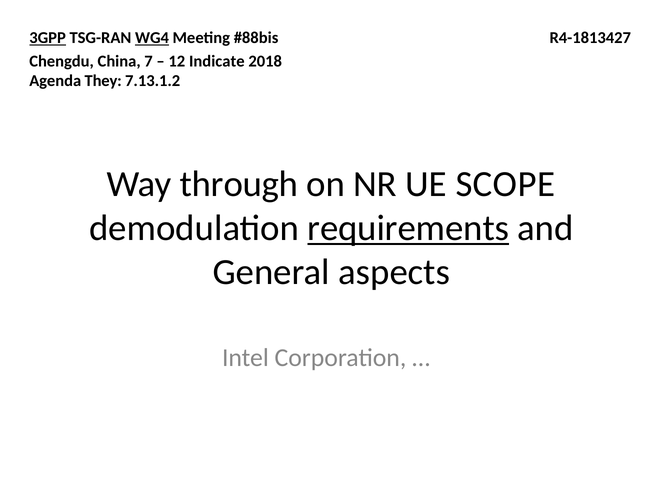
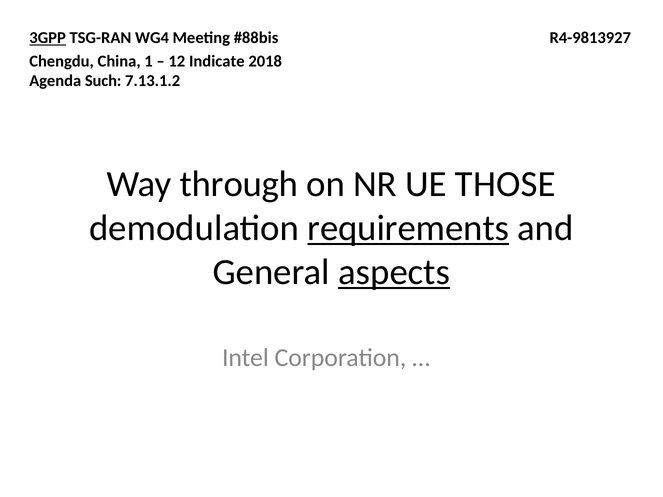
WG4 underline: present -> none
R4-1813427: R4-1813427 -> R4-9813927
7: 7 -> 1
They: They -> Such
SCOPE: SCOPE -> THOSE
aspects underline: none -> present
